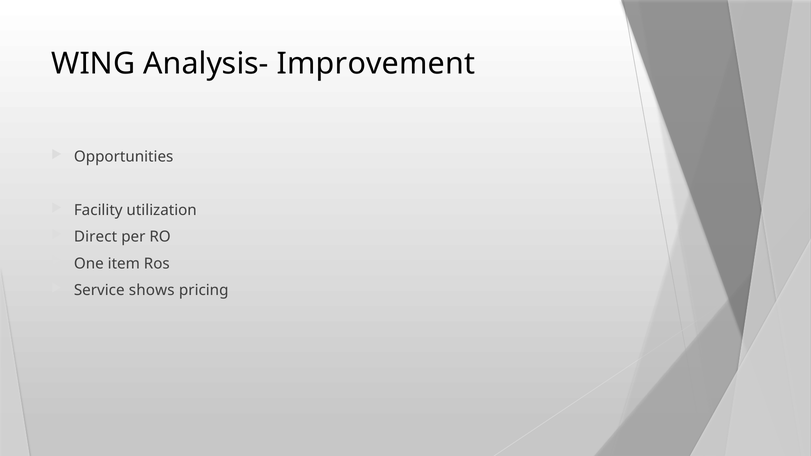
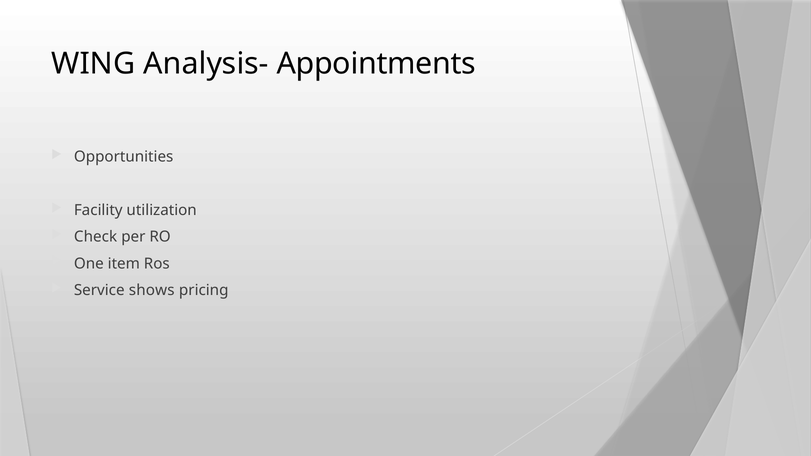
Improvement: Improvement -> Appointments
Direct: Direct -> Check
